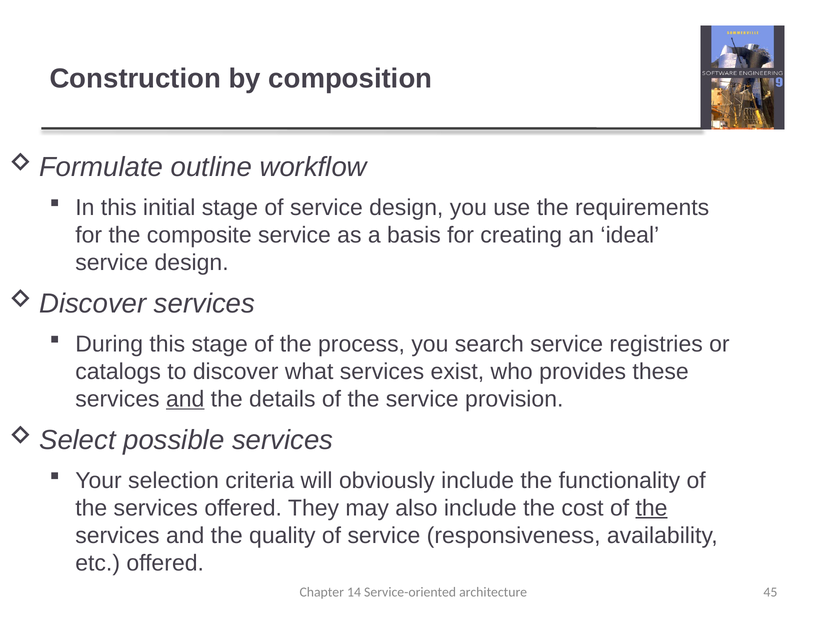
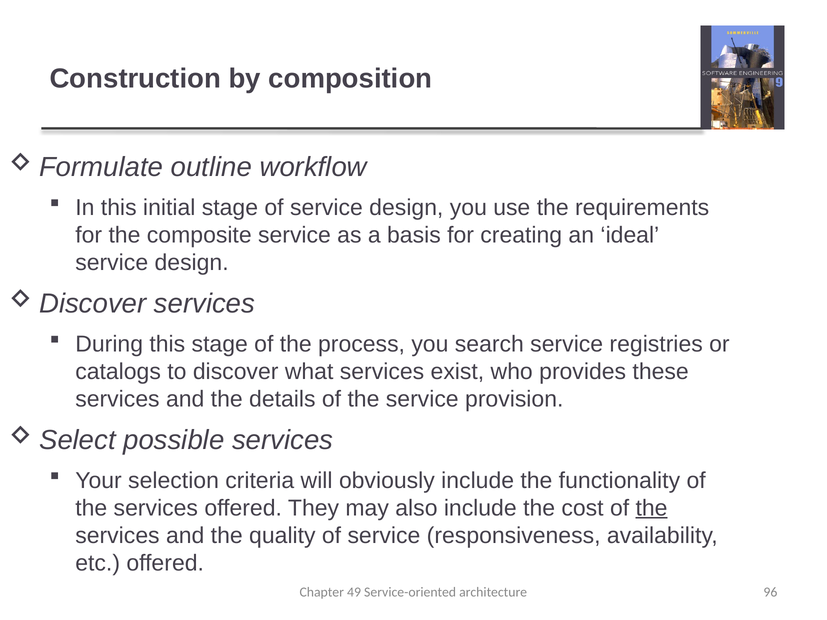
and at (185, 399) underline: present -> none
14: 14 -> 49
45: 45 -> 96
